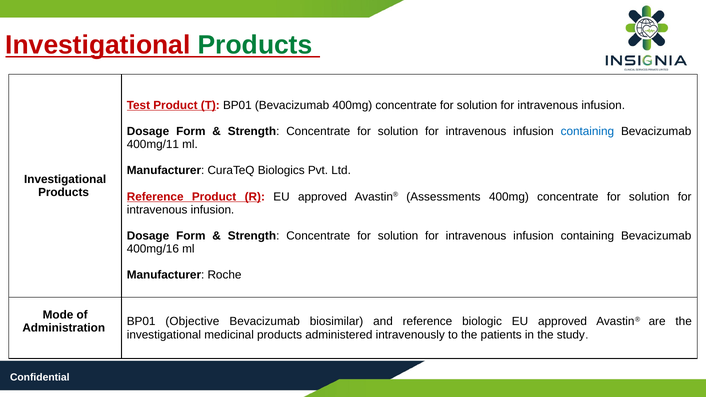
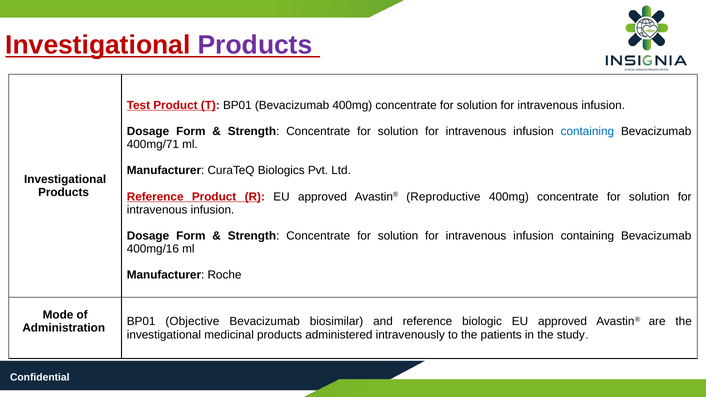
Products at (255, 45) colour: green -> purple
400mg/11: 400mg/11 -> 400mg/71
Assessments: Assessments -> Reproductive
